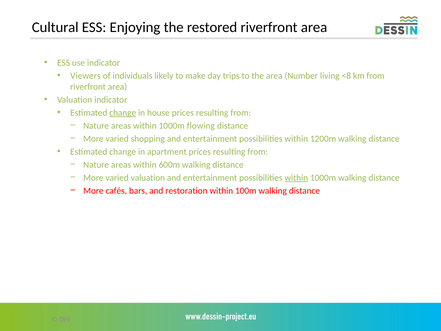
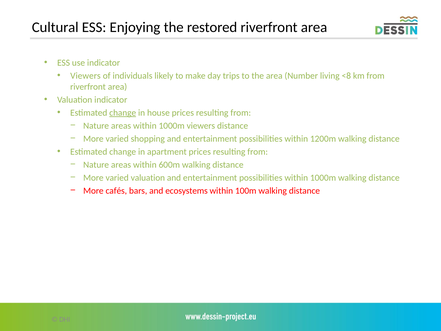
1000m flowing: flowing -> viewers
within at (296, 178) underline: present -> none
restoration: restoration -> ecosystems
